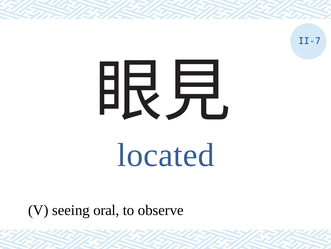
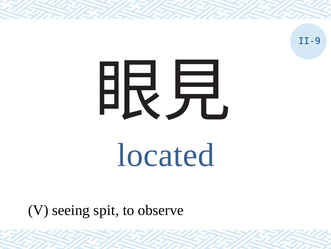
II-7: II-7 -> II-9
oral: oral -> spit
